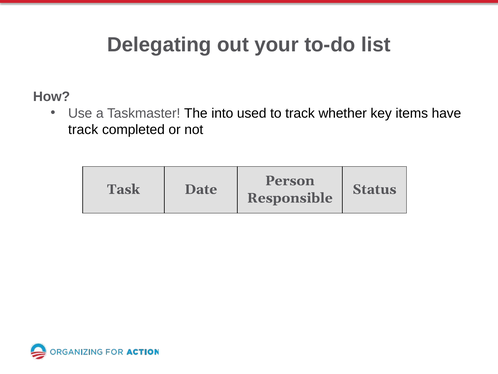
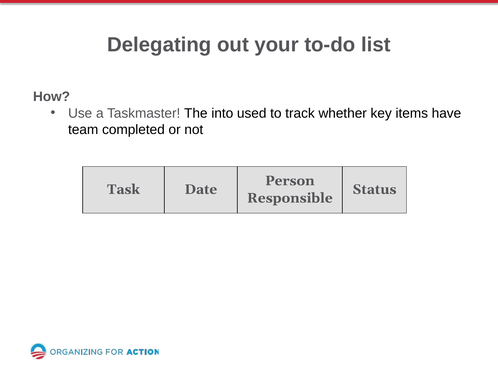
track at (83, 129): track -> team
